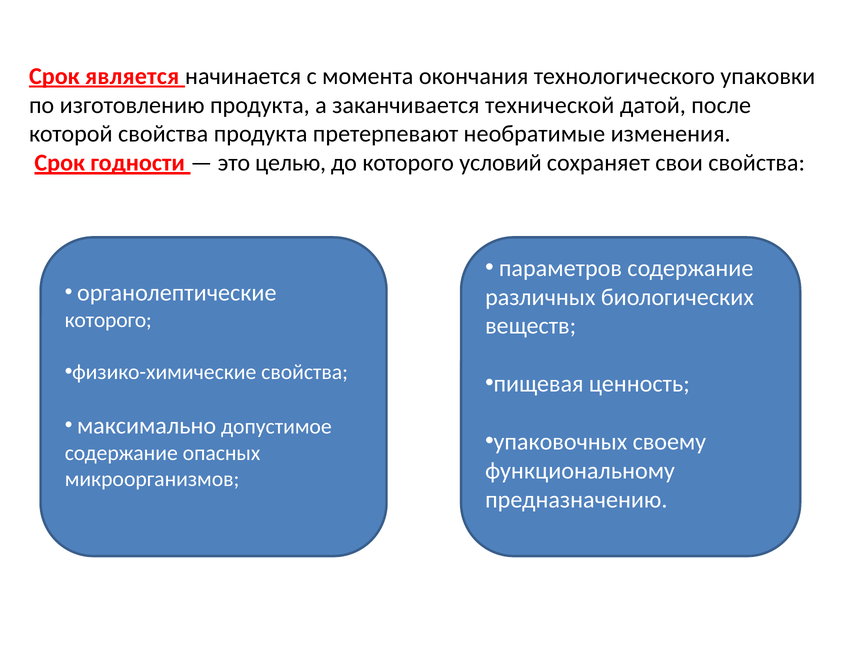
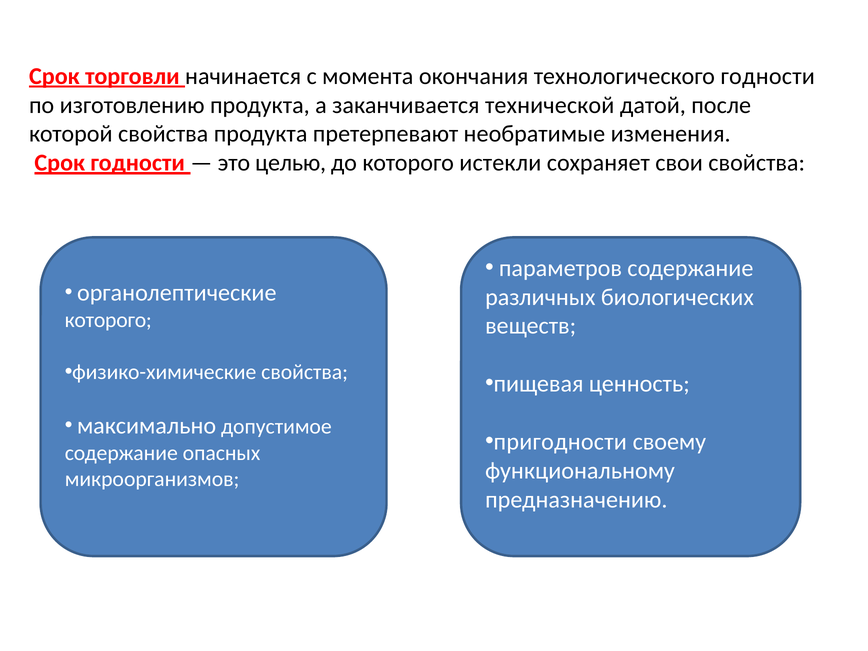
является: является -> торговли
технологического упаковки: упаковки -> годности
условий: условий -> истекли
упаковочных: упаковочных -> пригодности
